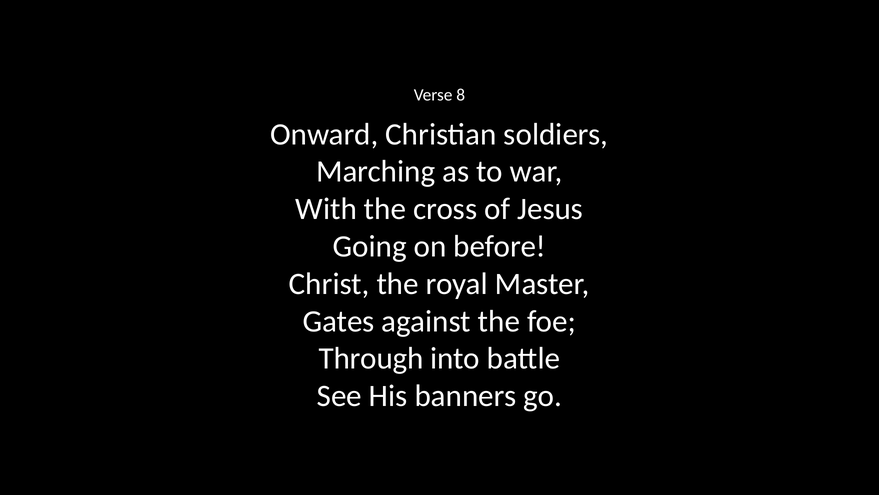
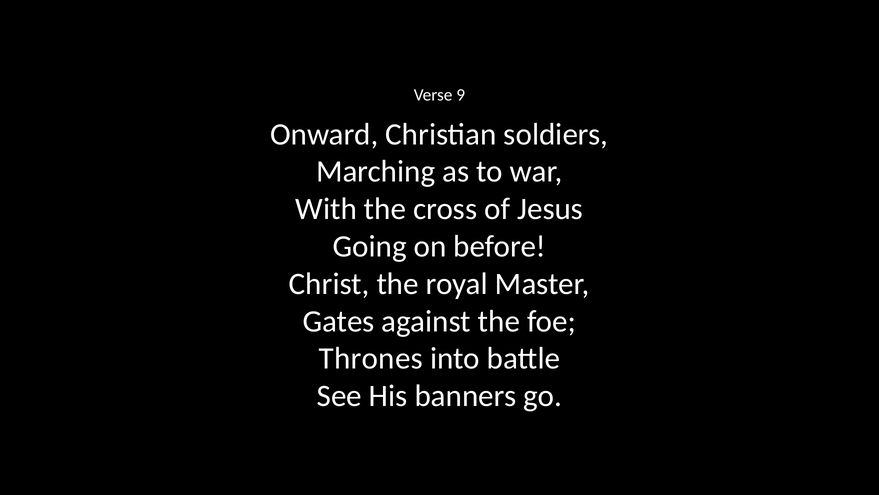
8: 8 -> 9
Through: Through -> Thrones
